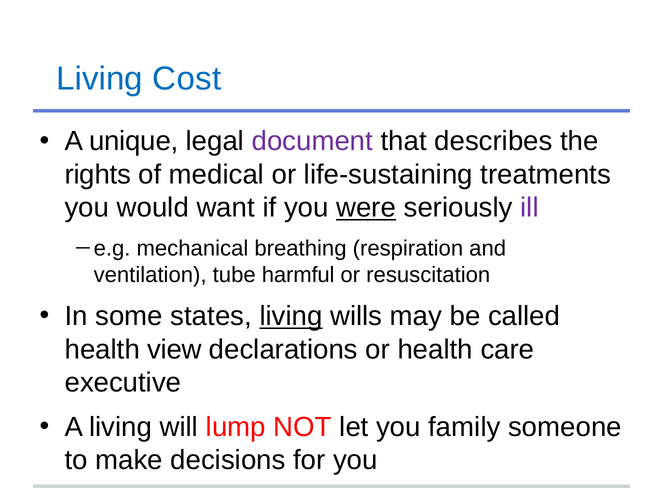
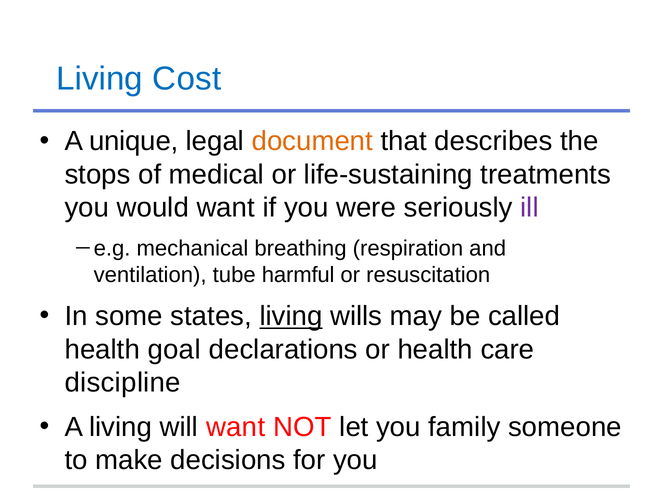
document colour: purple -> orange
rights: rights -> stops
were underline: present -> none
view: view -> goal
executive: executive -> discipline
will lump: lump -> want
